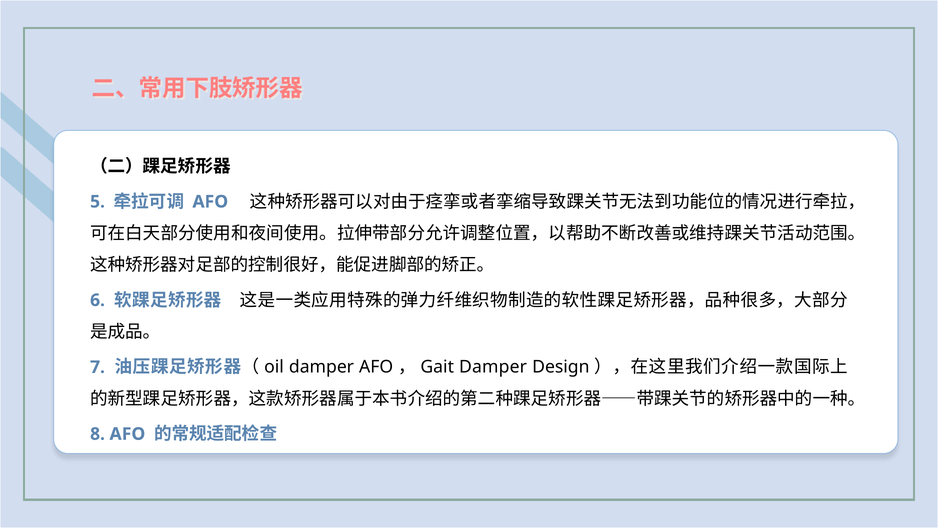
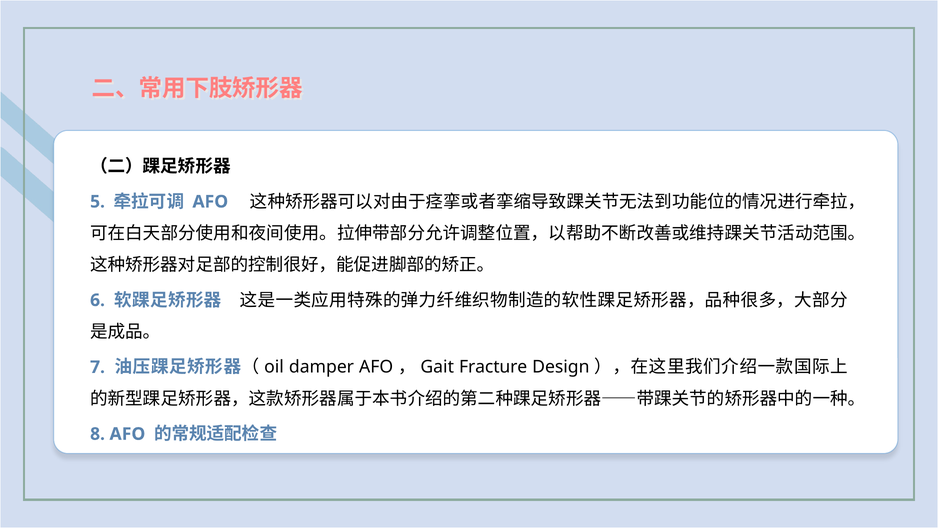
Damper at (493, 367): Damper -> Fracture
